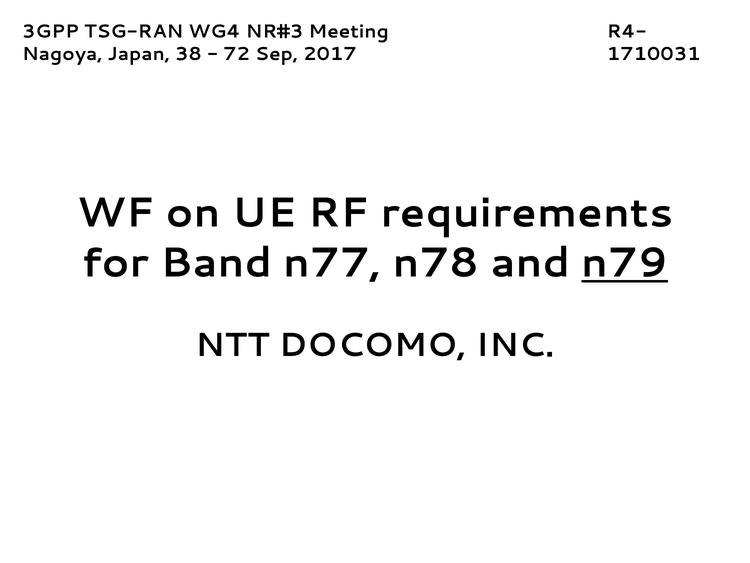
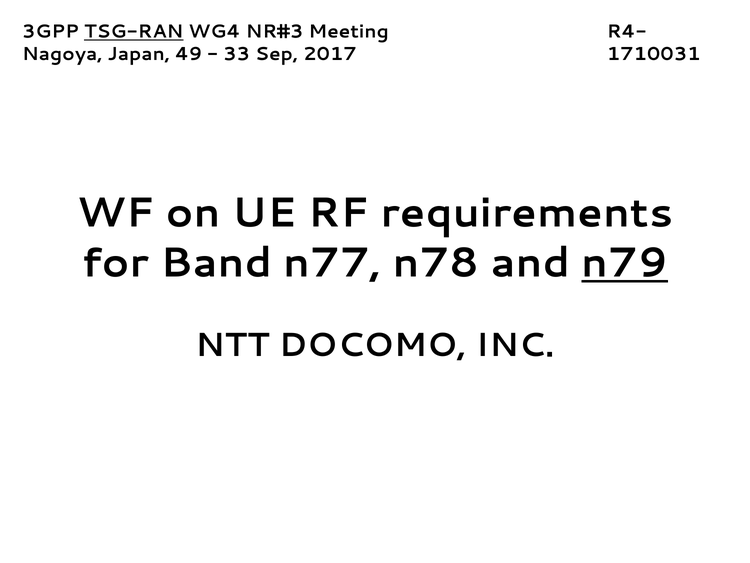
TSG-RAN underline: none -> present
38: 38 -> 49
72: 72 -> 33
